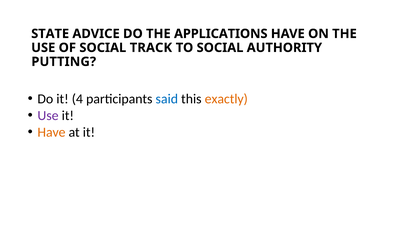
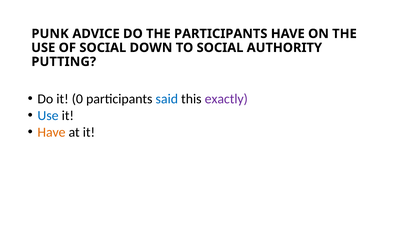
STATE: STATE -> PUNK
THE APPLICATIONS: APPLICATIONS -> PARTICIPANTS
TRACK: TRACK -> DOWN
4: 4 -> 0
exactly colour: orange -> purple
Use at (48, 116) colour: purple -> blue
